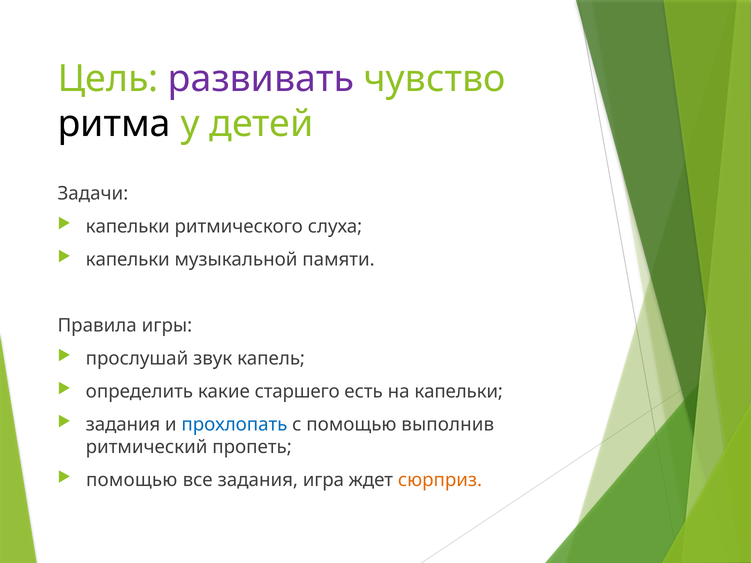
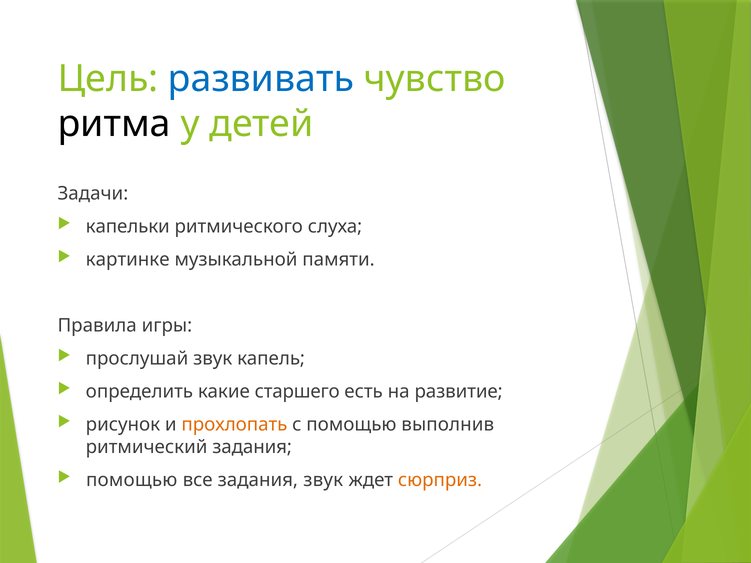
развивать colour: purple -> blue
капельки at (128, 260): капельки -> картинке
на капельки: капельки -> развитие
задания at (123, 425): задания -> рисунок
прохлопать colour: blue -> orange
ритмический пропеть: пропеть -> задания
задания игра: игра -> звук
